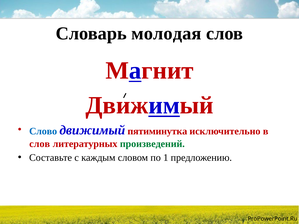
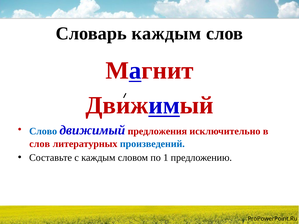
Словарь молодая: молодая -> каждым
пятиминутка: пятиминутка -> предложения
произведений colour: green -> blue
